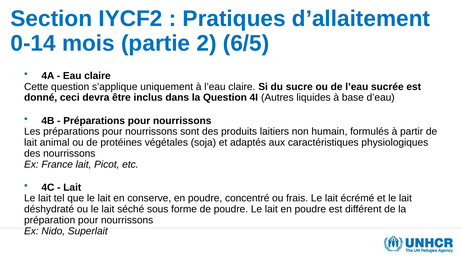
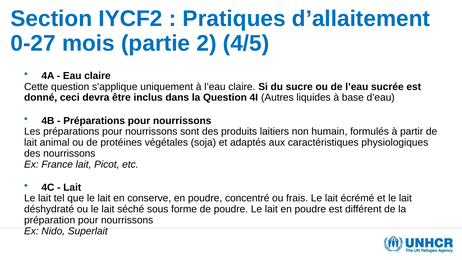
0-14: 0-14 -> 0-27
6/5: 6/5 -> 4/5
